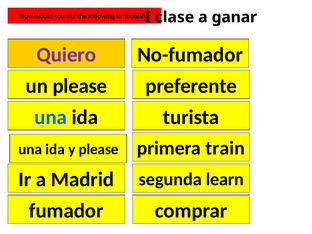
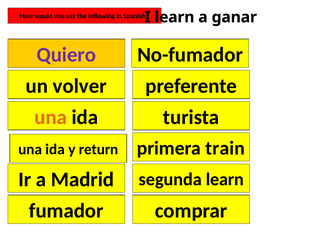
I clase: clase -> learn
un please: please -> volver
una at (51, 117) colour: blue -> orange
y please: please -> return
